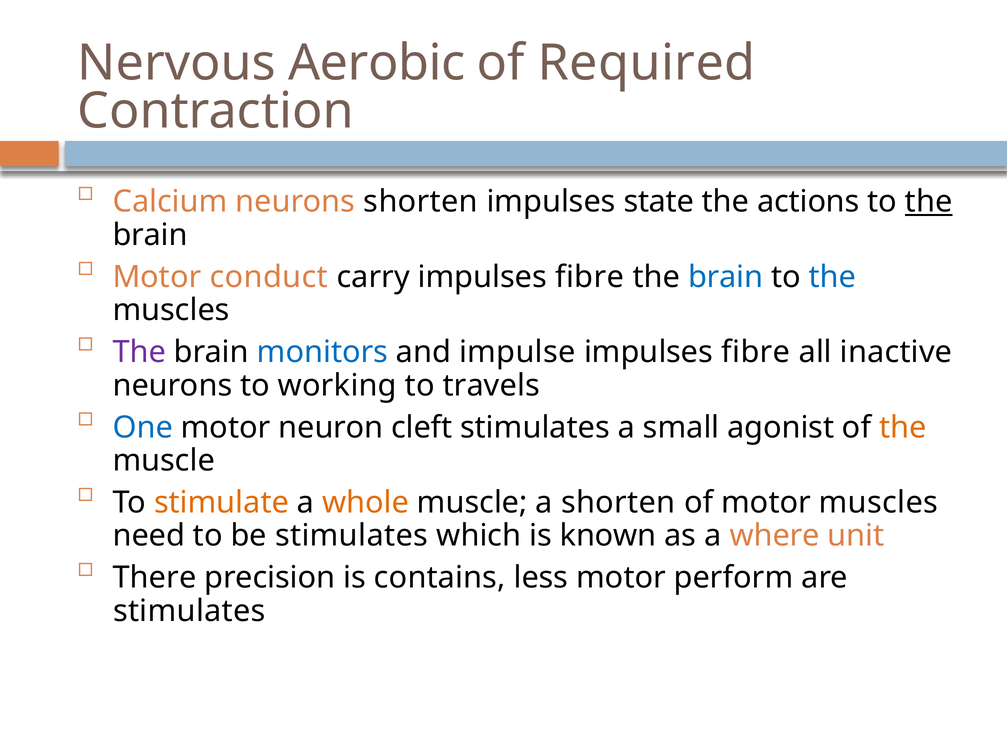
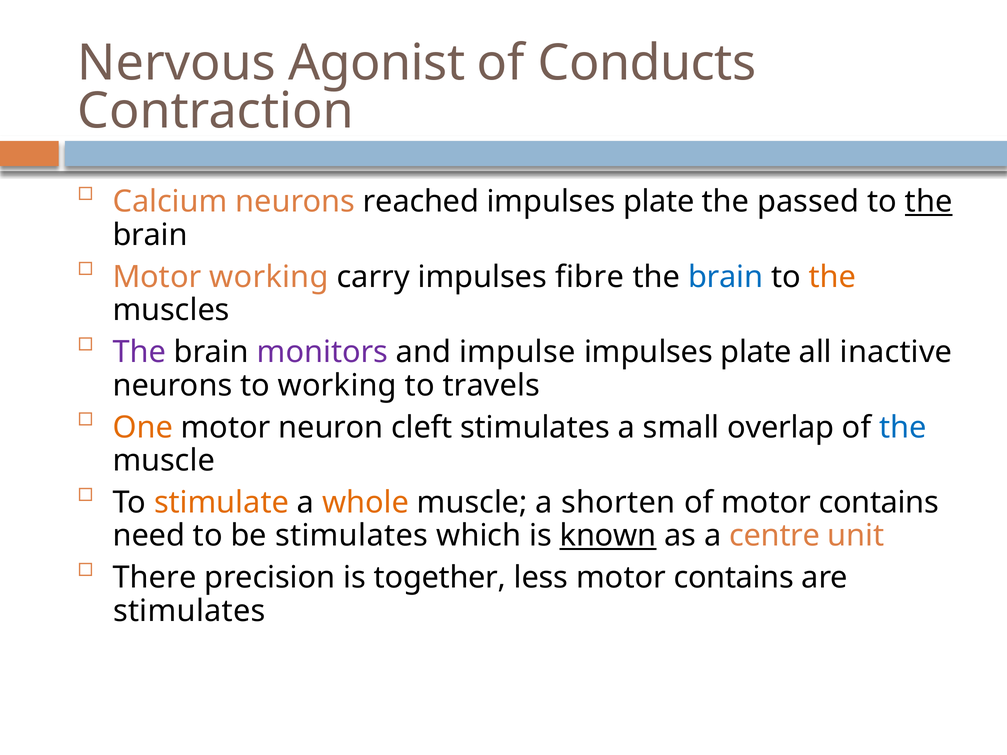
Aerobic: Aerobic -> Agonist
Required: Required -> Conducts
neurons shorten: shorten -> reached
state at (659, 202): state -> plate
actions: actions -> passed
Motor conduct: conduct -> working
the at (832, 277) colour: blue -> orange
monitors colour: blue -> purple
fibre at (756, 352): fibre -> plate
One colour: blue -> orange
agonist: agonist -> overlap
the at (903, 428) colour: orange -> blue
of motor muscles: muscles -> contains
known underline: none -> present
where: where -> centre
contains: contains -> together
less motor perform: perform -> contains
